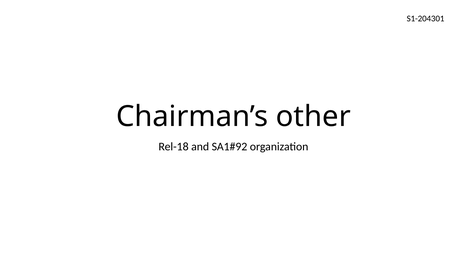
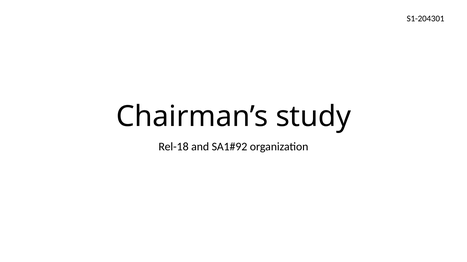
other: other -> study
